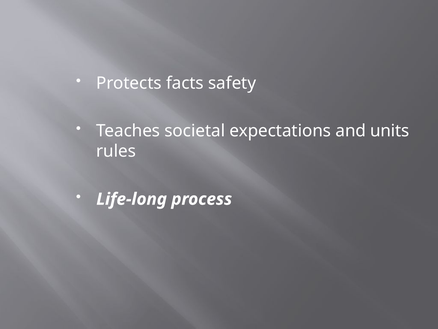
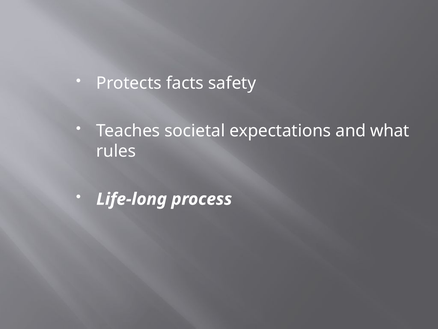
units: units -> what
